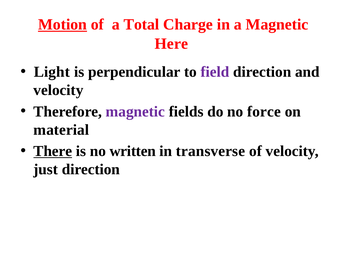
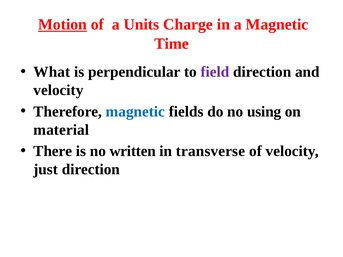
Total: Total -> Units
Here: Here -> Time
Light: Light -> What
magnetic at (135, 112) colour: purple -> blue
force: force -> using
There underline: present -> none
